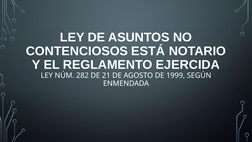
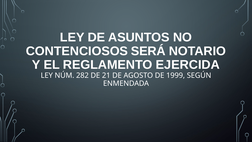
ESTÁ: ESTÁ -> SERÁ
